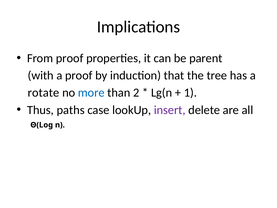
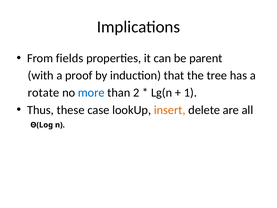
From proof: proof -> fields
paths: paths -> these
insert colour: purple -> orange
